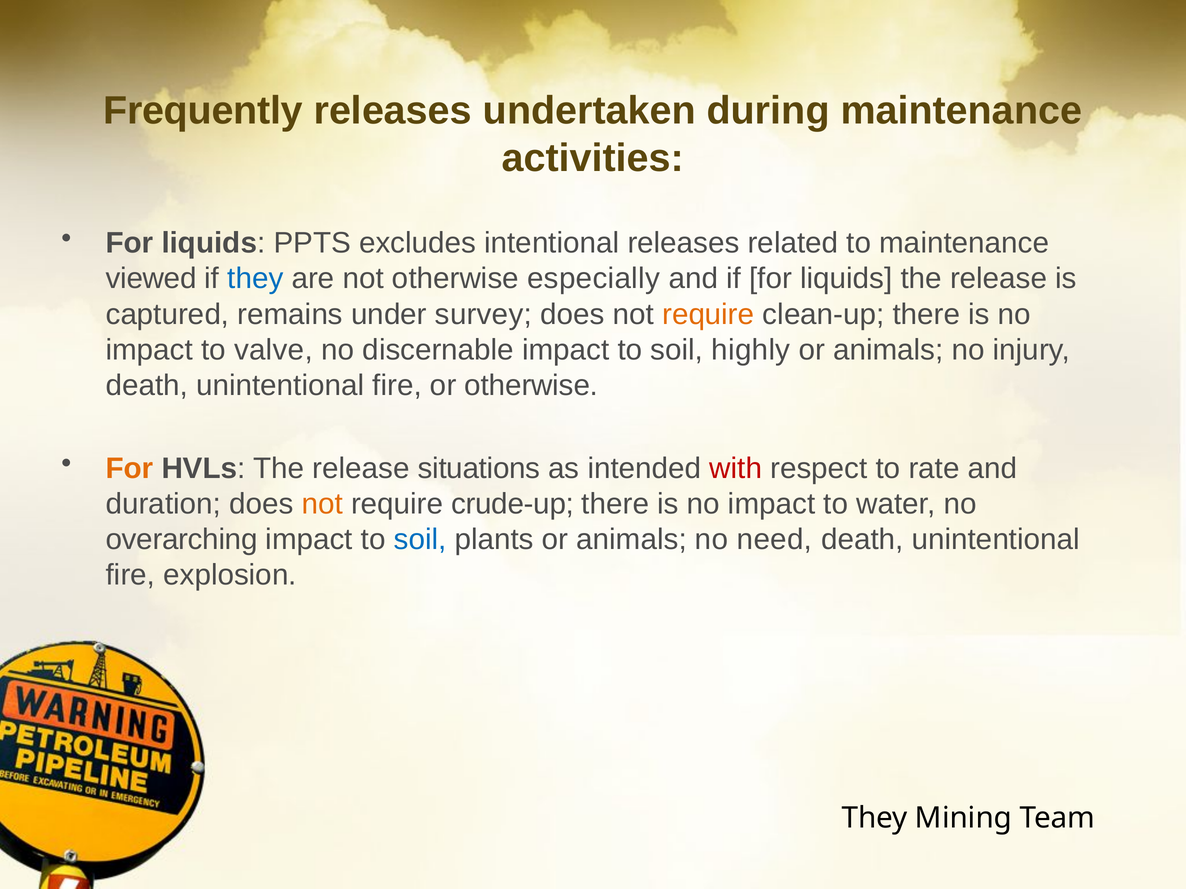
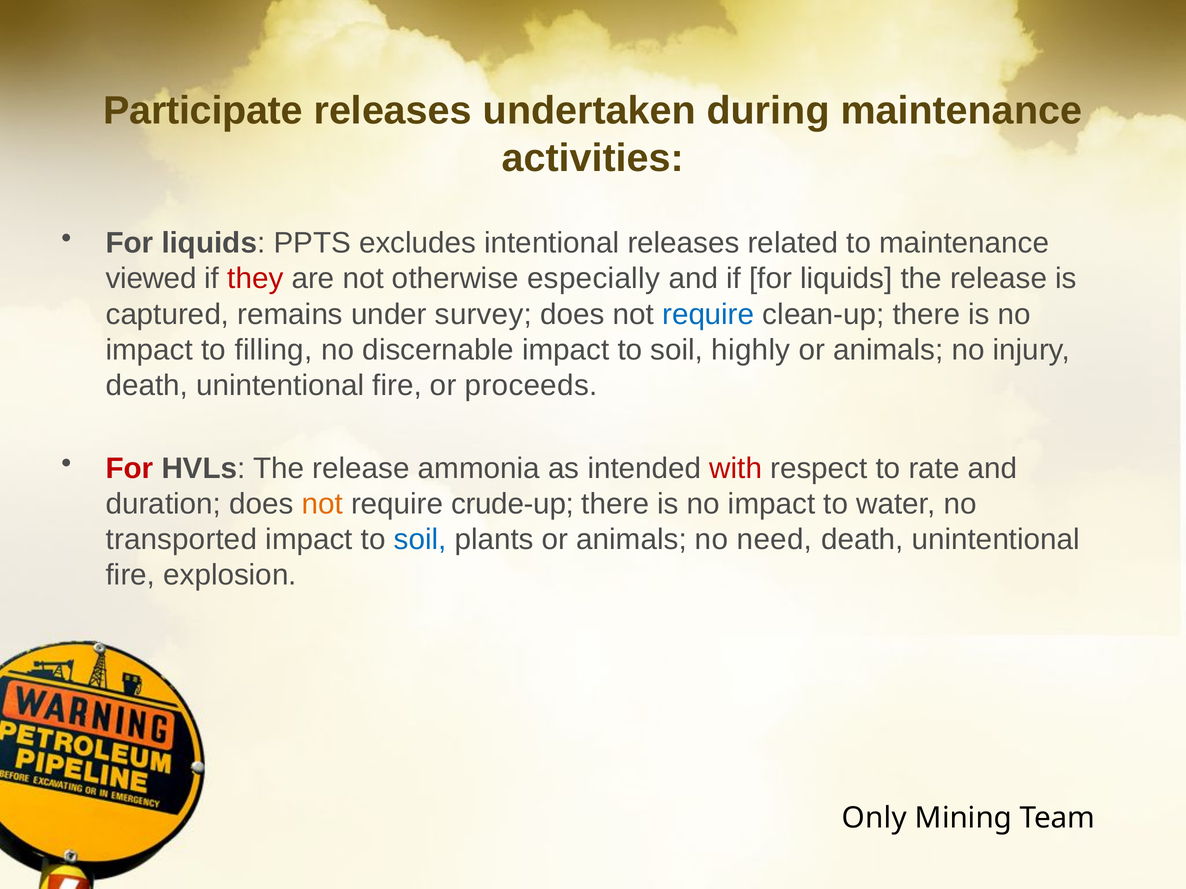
Frequently: Frequently -> Participate
they at (255, 279) colour: blue -> red
require at (708, 314) colour: orange -> blue
valve: valve -> filling
or otherwise: otherwise -> proceeds
For at (130, 469) colour: orange -> red
situations: situations -> ammonia
overarching: overarching -> transported
They at (875, 819): They -> Only
